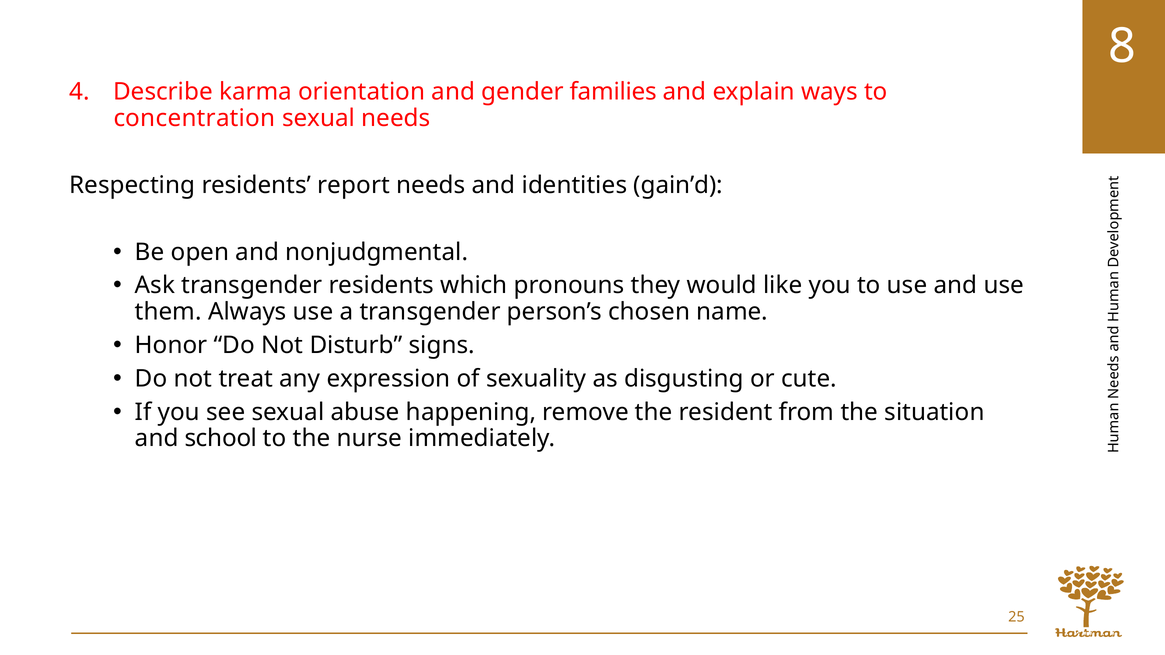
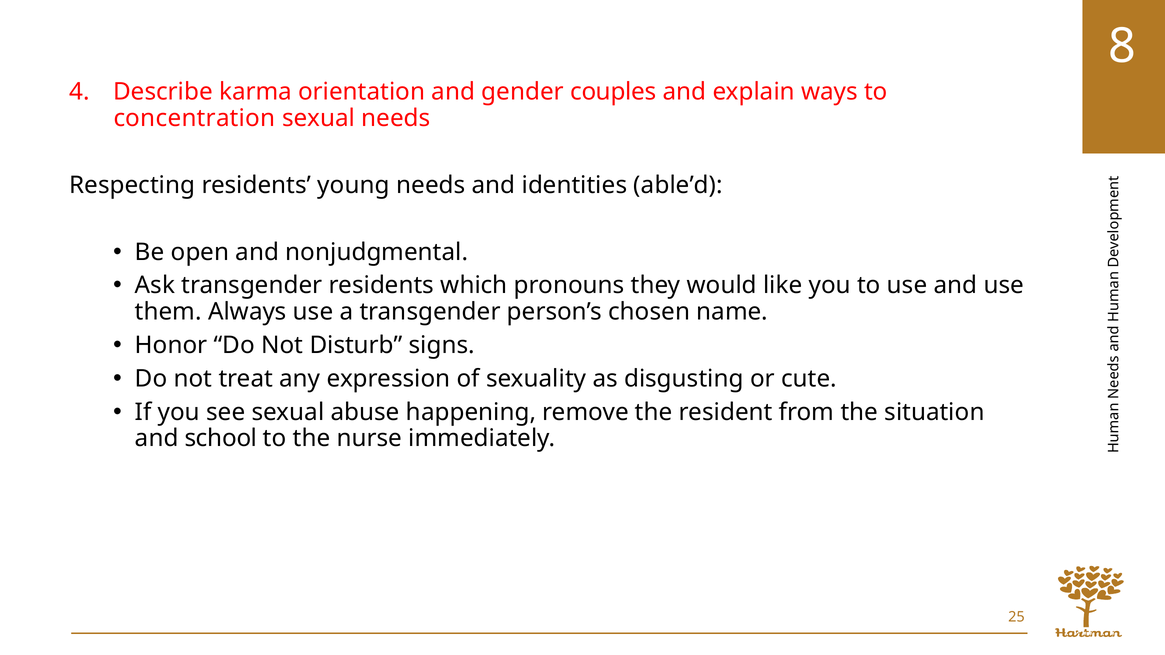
families: families -> couples
report: report -> young
gain’d: gain’d -> able’d
